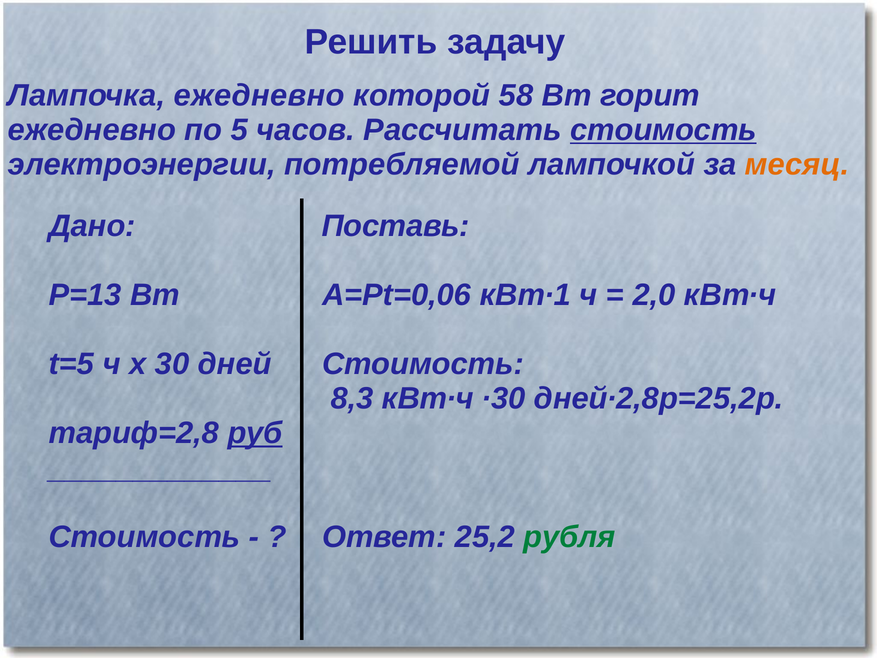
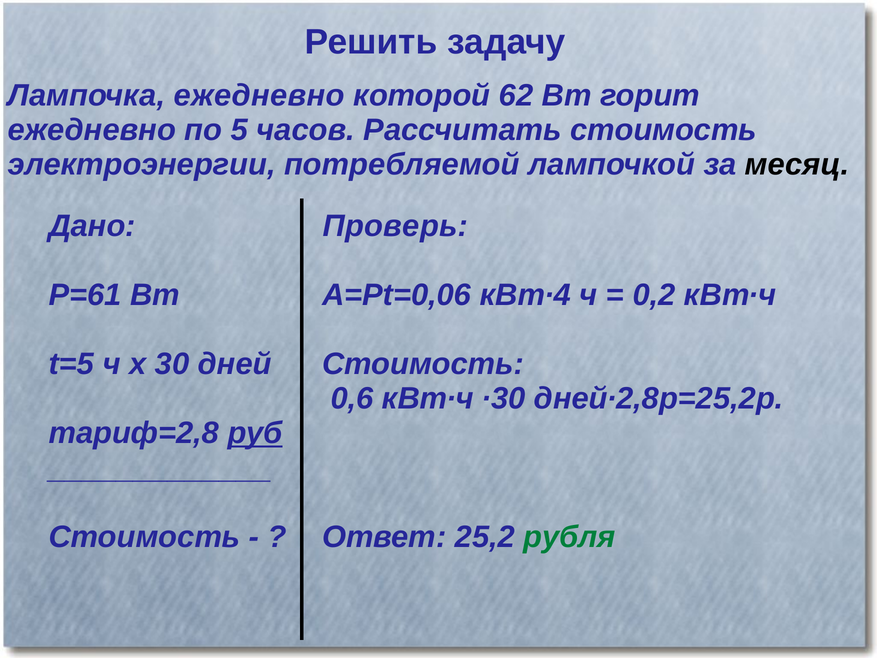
58: 58 -> 62
стоимость at (664, 130) underline: present -> none
месяц colour: orange -> black
Поставь: Поставь -> Проверь
Р=13: Р=13 -> Р=61
кВт∙1: кВт∙1 -> кВт∙4
2,0: 2,0 -> 0,2
8,3: 8,3 -> 0,6
